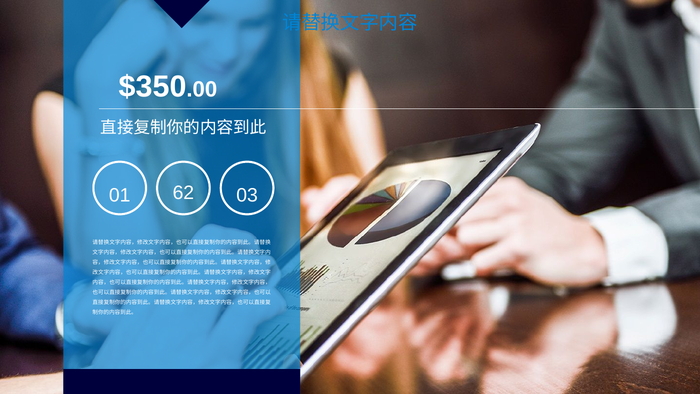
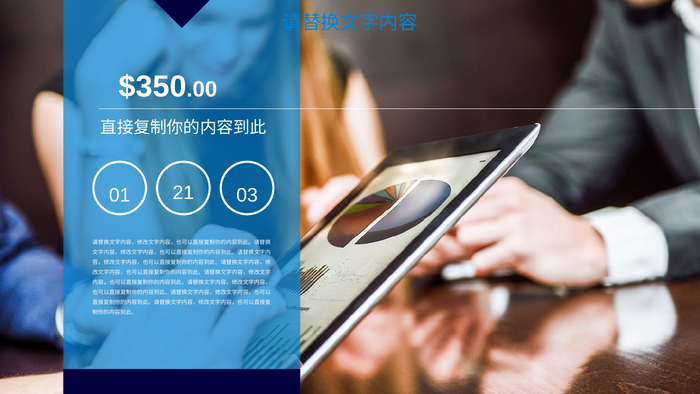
62: 62 -> 21
